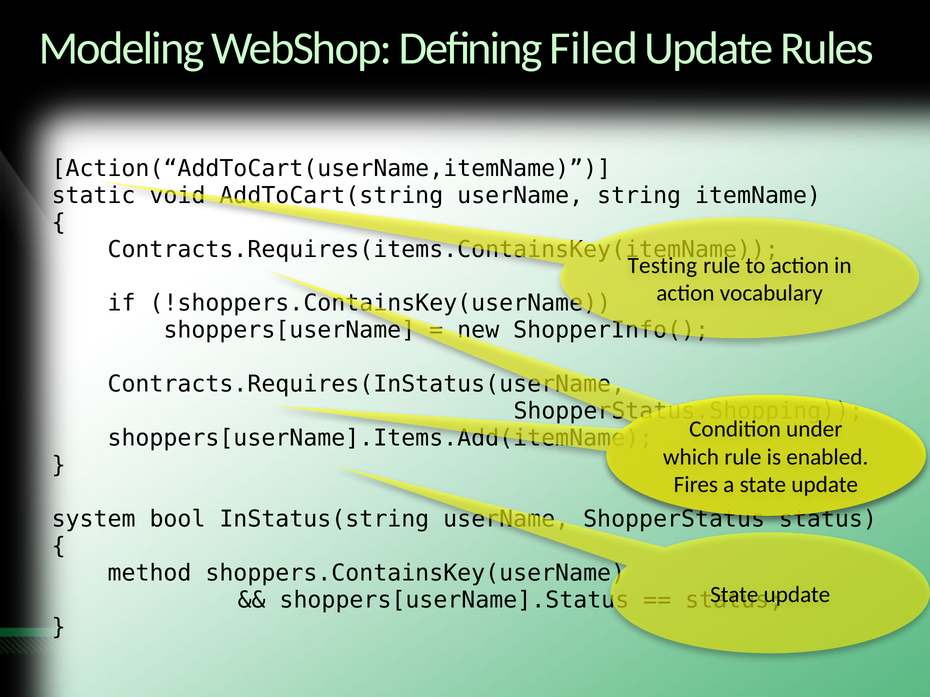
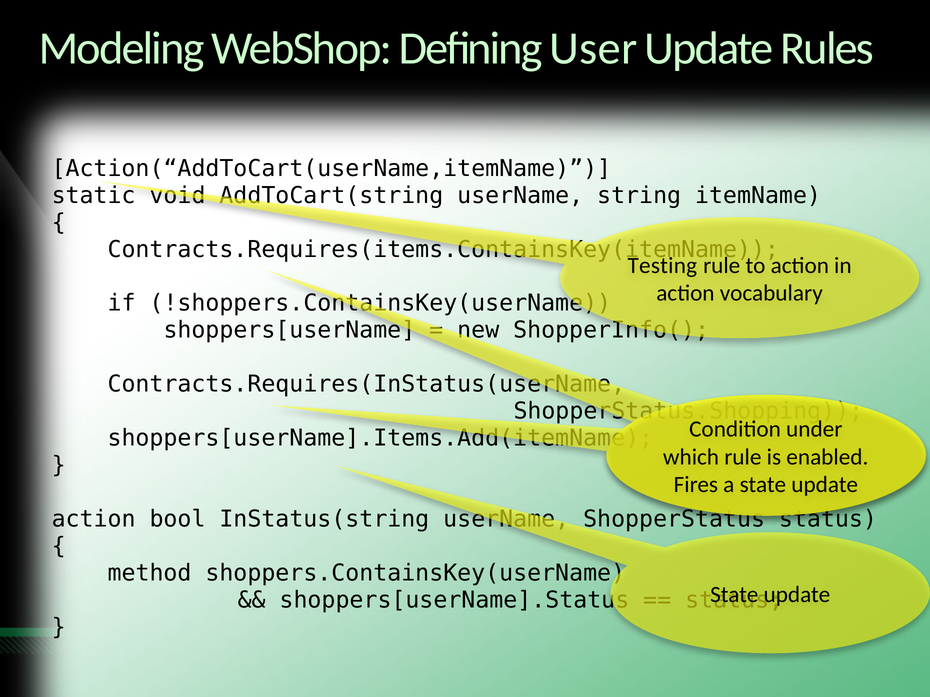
Filed: Filed -> User
system at (94, 519): system -> action
